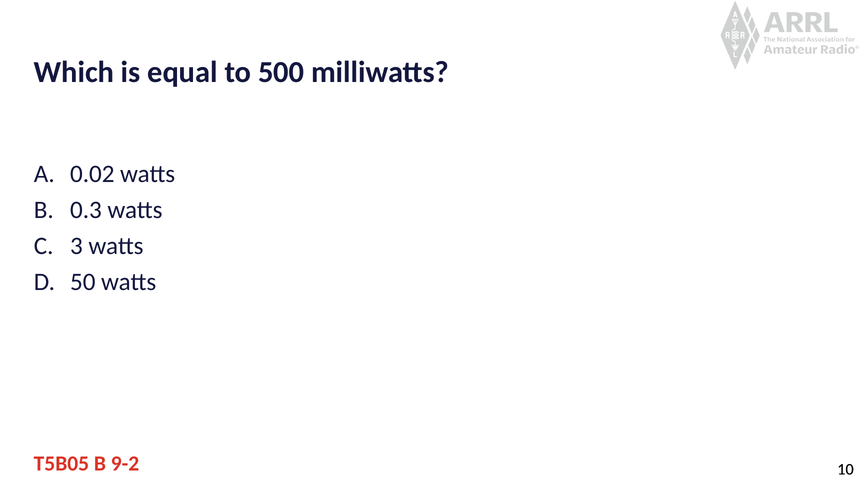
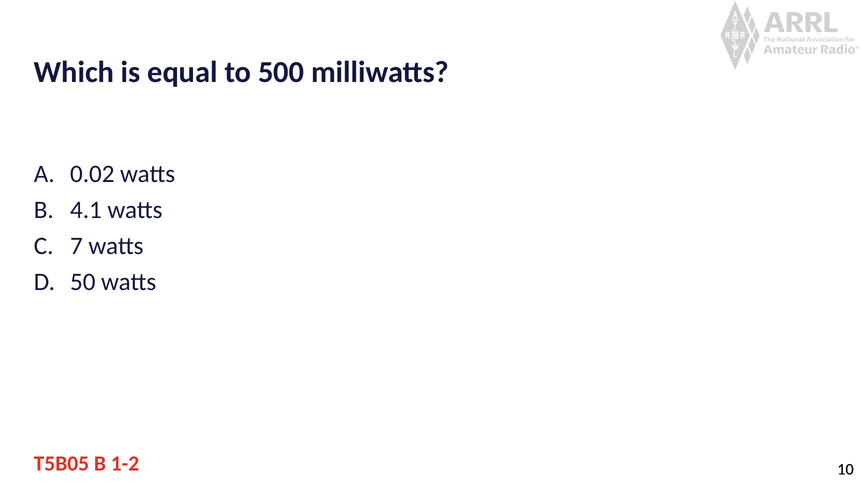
0.3: 0.3 -> 4.1
3: 3 -> 7
9-2: 9-2 -> 1-2
